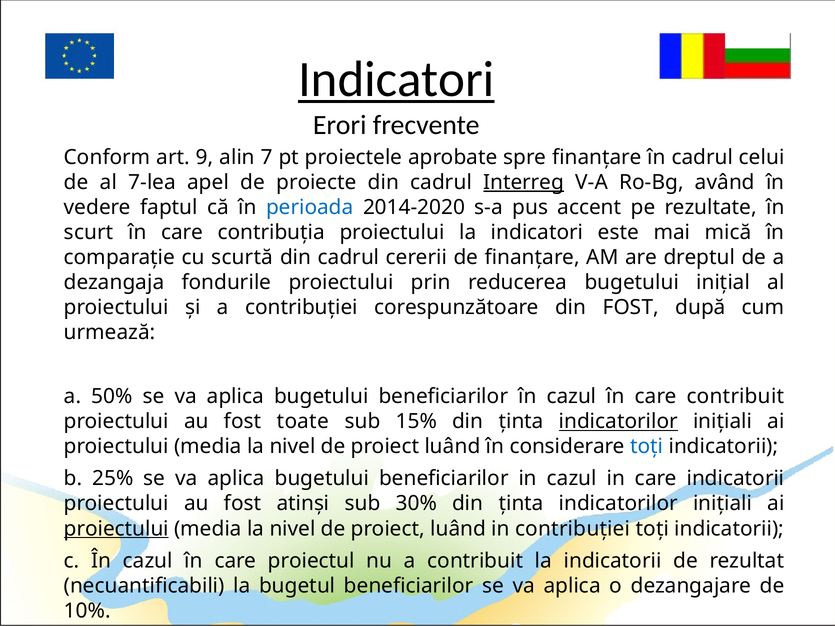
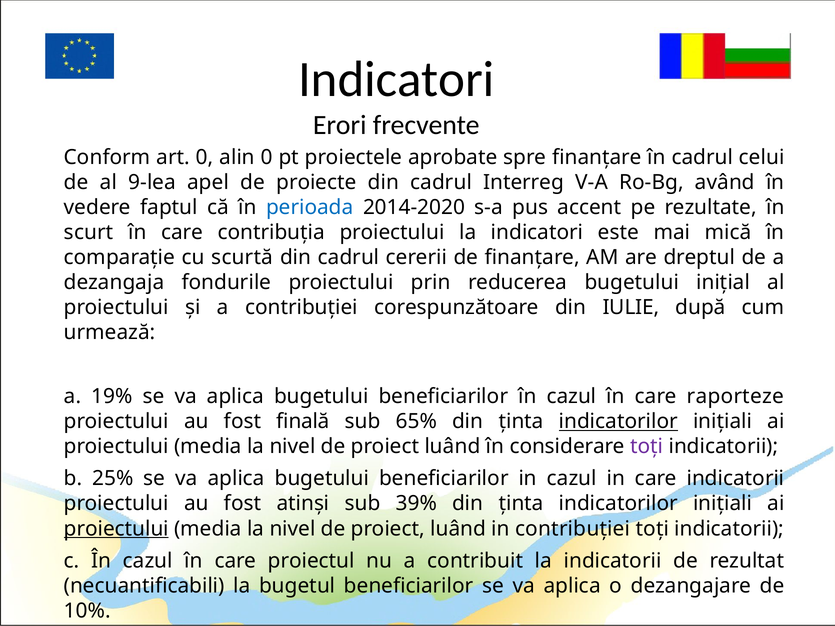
Indicatori at (396, 80) underline: present -> none
art 9: 9 -> 0
alin 7: 7 -> 0
7-lea: 7-lea -> 9-lea
Interreg underline: present -> none
din FOST: FOST -> IULIE
50%: 50% -> 19%
care contribuit: contribuit -> raporteze
toate: toate -> finală
15%: 15% -> 65%
toți at (647, 447) colour: blue -> purple
30%: 30% -> 39%
